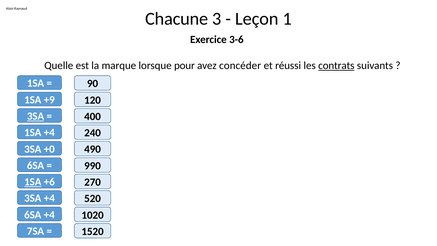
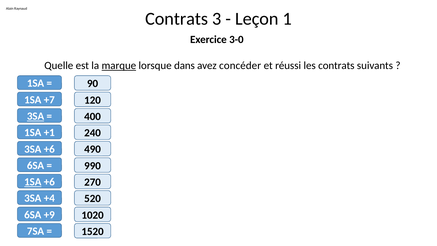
Chacune at (177, 19): Chacune -> Contrats
3-6: 3-6 -> 3-0
marque underline: none -> present
pour: pour -> dans
contrats at (336, 66) underline: present -> none
+9: +9 -> +7
1SA +4: +4 -> +1
3SA +0: +0 -> +6
6SA +4: +4 -> +9
